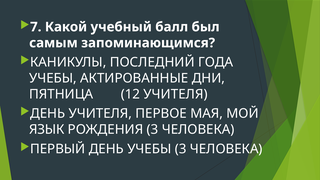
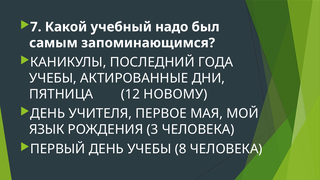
балл: балл -> надо
12 УЧИТЕЛЯ: УЧИТЕЛЯ -> НОВОМУ
УЧЕБЫ 3: 3 -> 8
